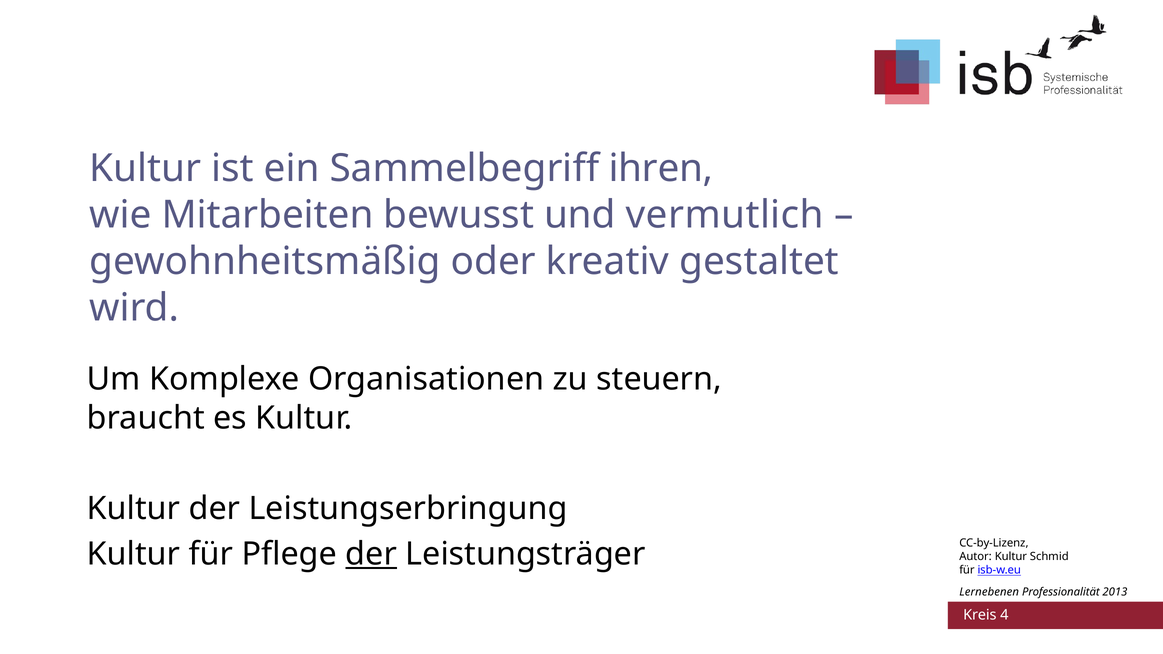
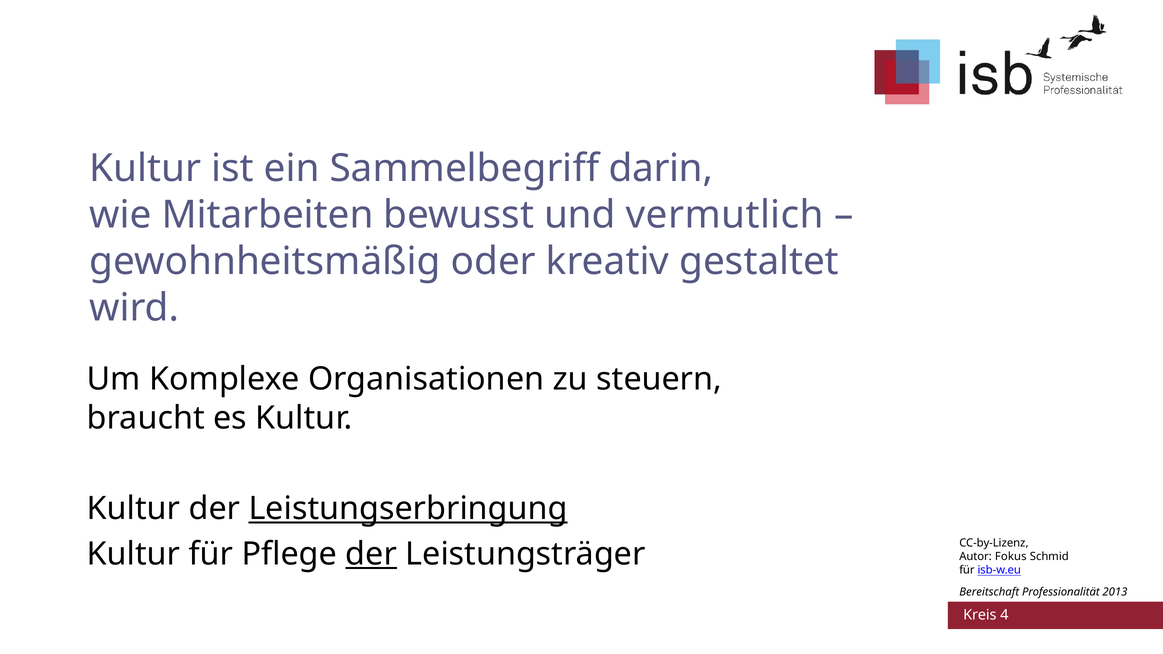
ihren: ihren -> darin
Leistungserbringung underline: none -> present
Autor Kultur: Kultur -> Fokus
Lernebenen: Lernebenen -> Bereitschaft
